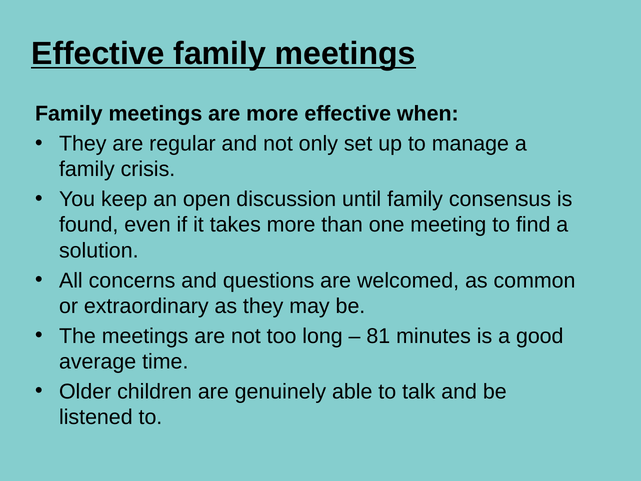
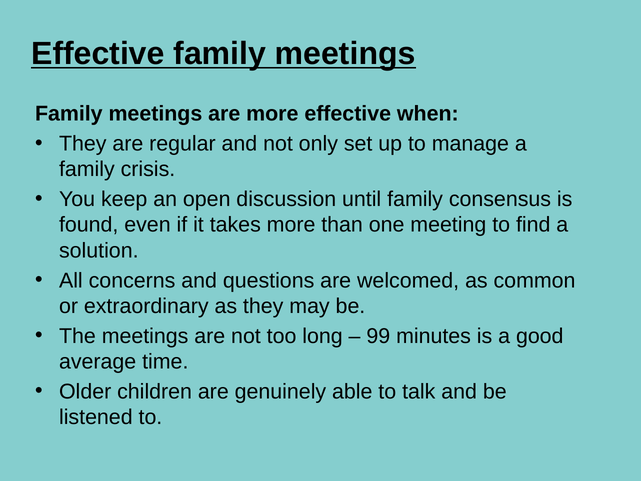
81: 81 -> 99
